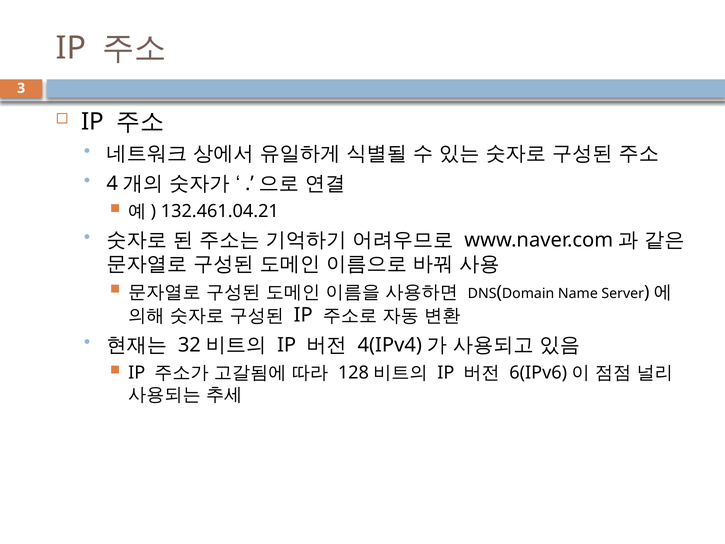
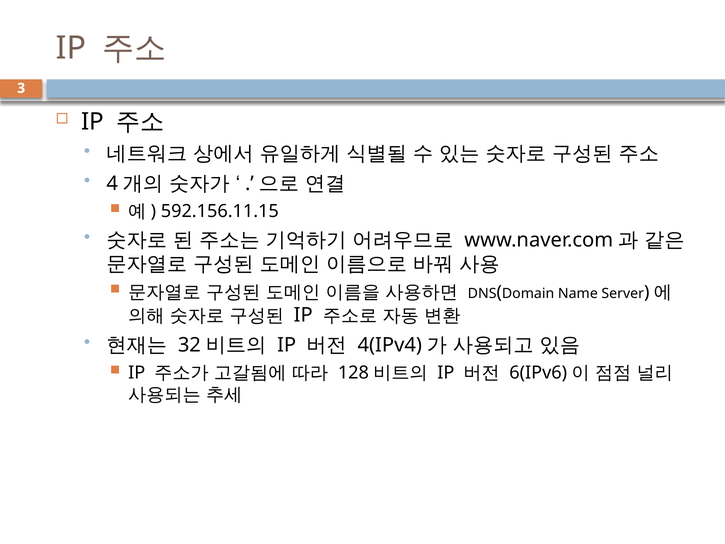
132.461.04.21: 132.461.04.21 -> 592.156.11.15
